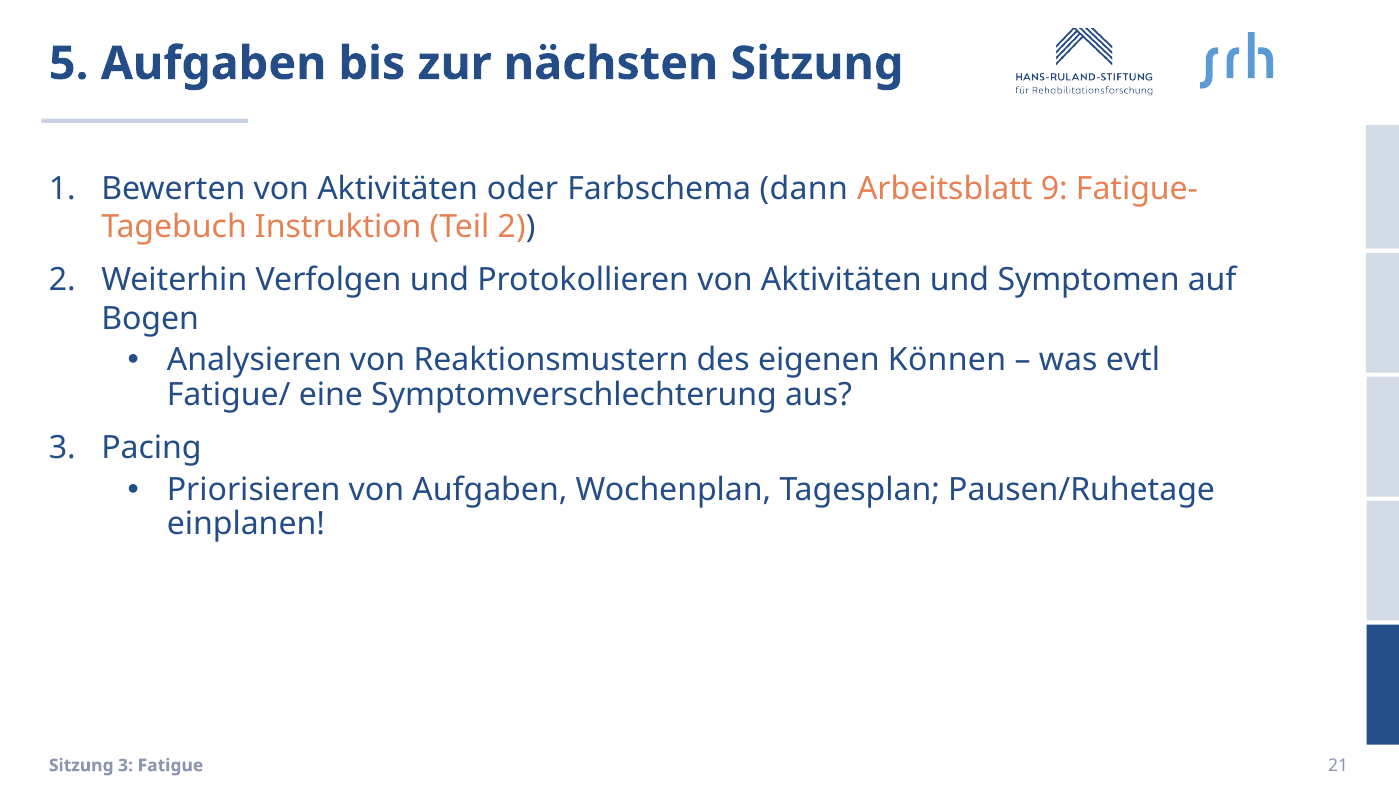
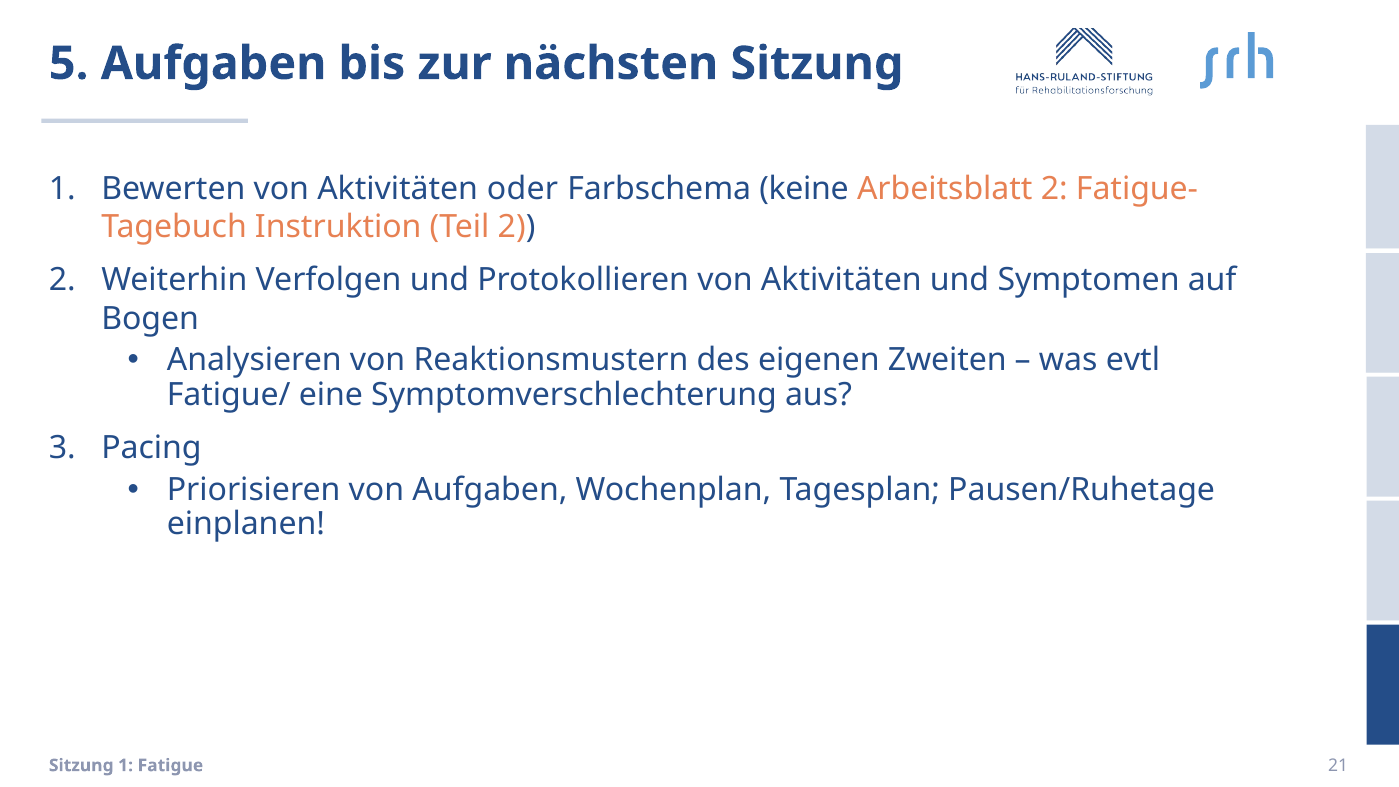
dann: dann -> keine
Arbeitsblatt 9: 9 -> 2
Können: Können -> Zweiten
3 at (126, 765): 3 -> 1
